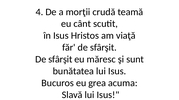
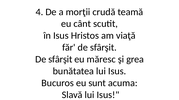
sunt: sunt -> grea
grea: grea -> sunt
